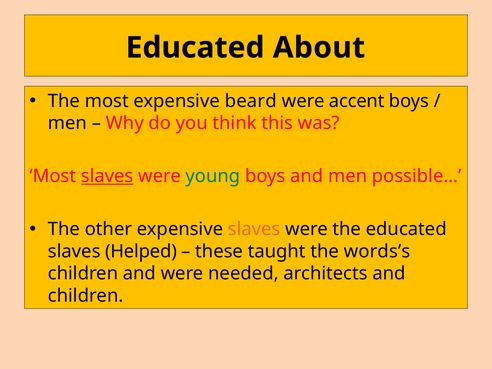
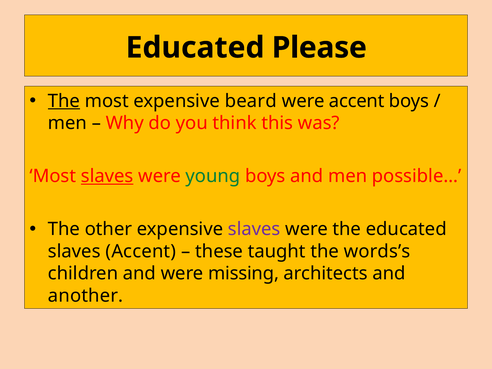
About: About -> Please
The at (64, 101) underline: none -> present
slaves at (254, 229) colour: orange -> purple
slaves Helped: Helped -> Accent
needed: needed -> missing
children at (86, 296): children -> another
